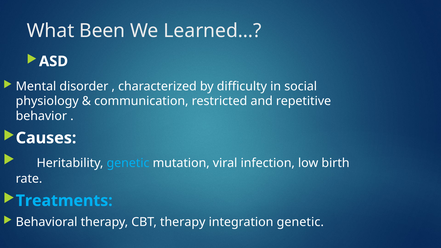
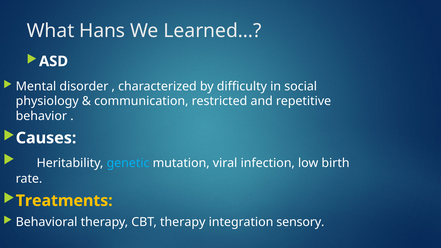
Been: Been -> Hans
Treatments colour: light blue -> yellow
integration genetic: genetic -> sensory
